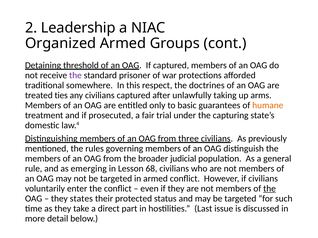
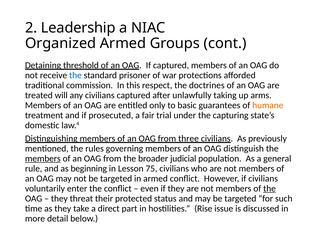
the at (75, 75) colour: purple -> blue
somewhere: somewhere -> commission
ties: ties -> will
members at (43, 159) underline: none -> present
emerging: emerging -> beginning
68: 68 -> 75
states: states -> threat
Last: Last -> Rise
